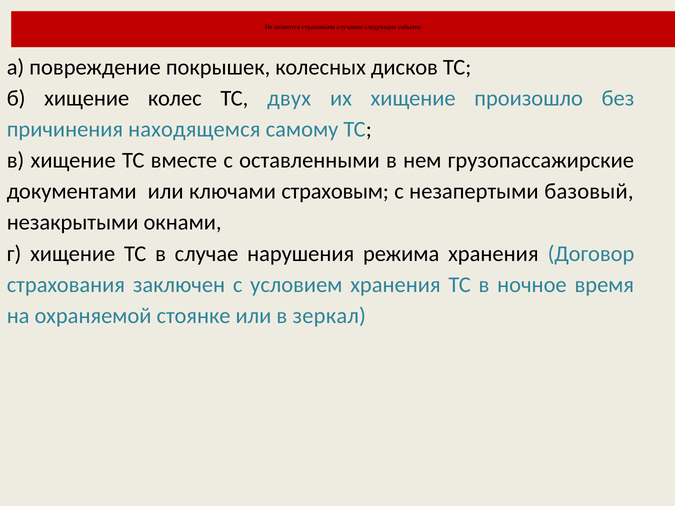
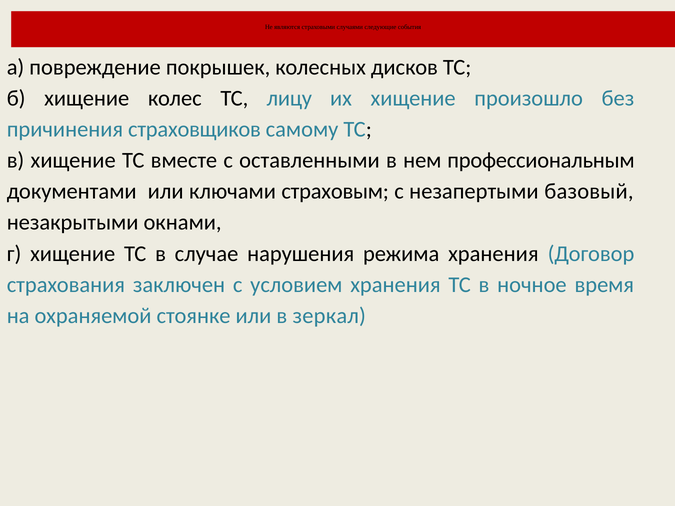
двух: двух -> лицу
находящемся: находящемся -> страховщиков
грузопассажирские: грузопассажирские -> профессиональным
